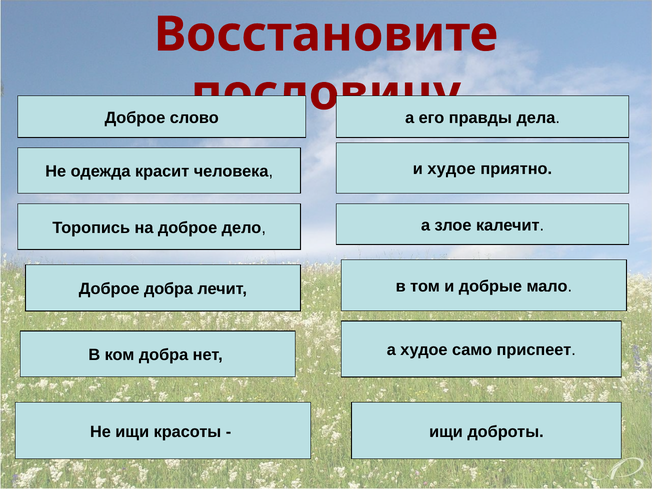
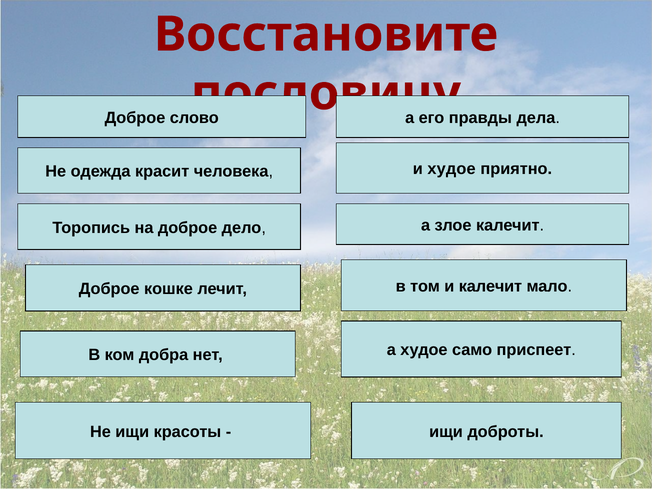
и добрые: добрые -> калечит
Доброе добра: добра -> кошке
